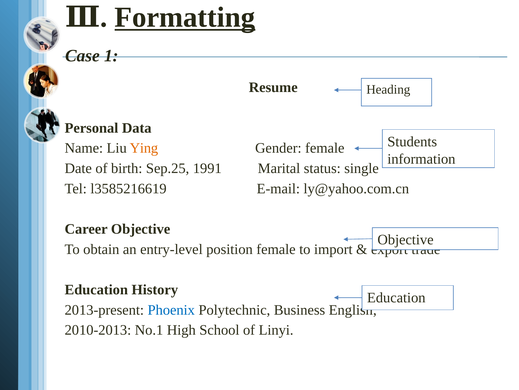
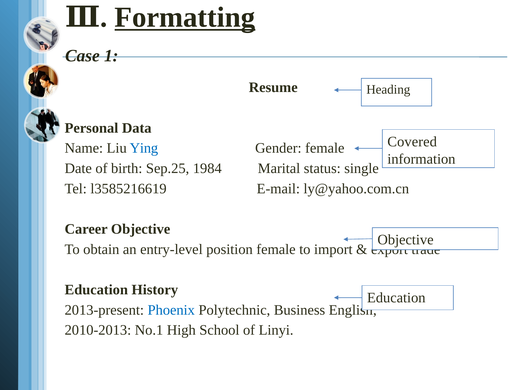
Students: Students -> Covered
Ying colour: orange -> blue
1991: 1991 -> 1984
